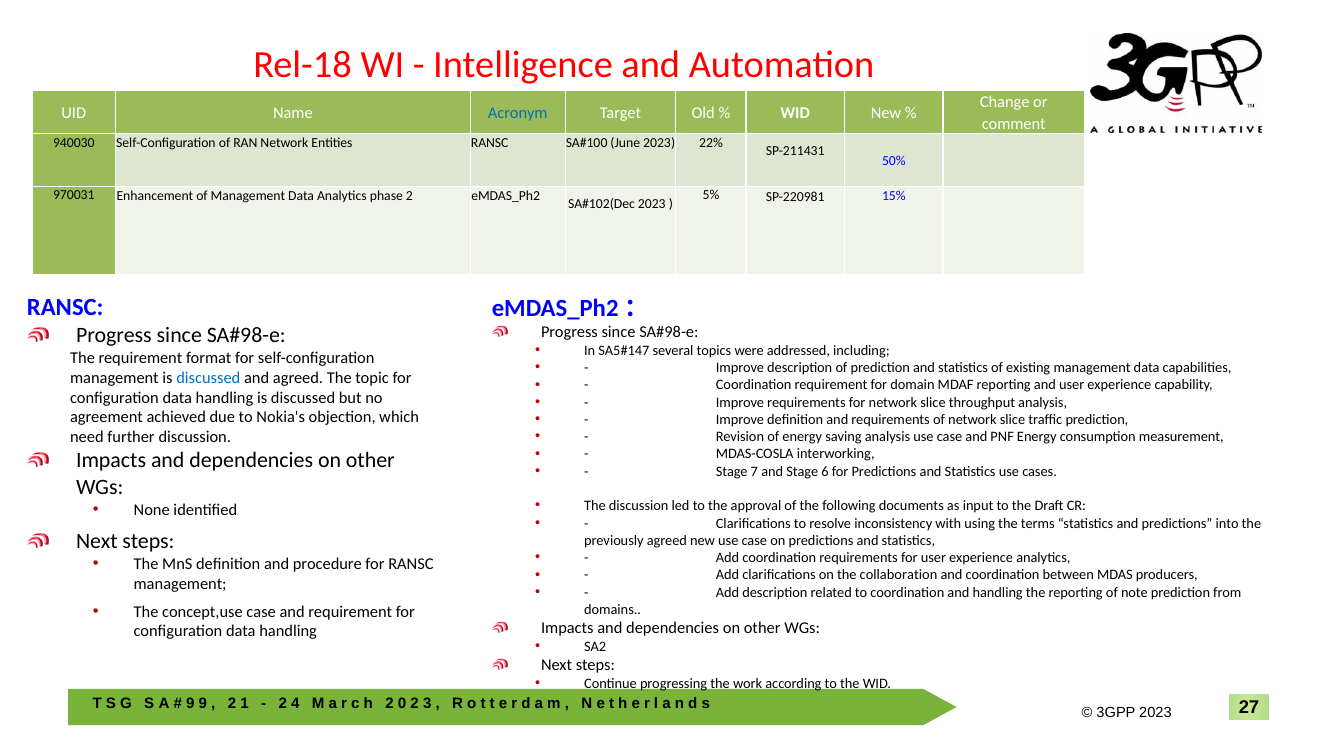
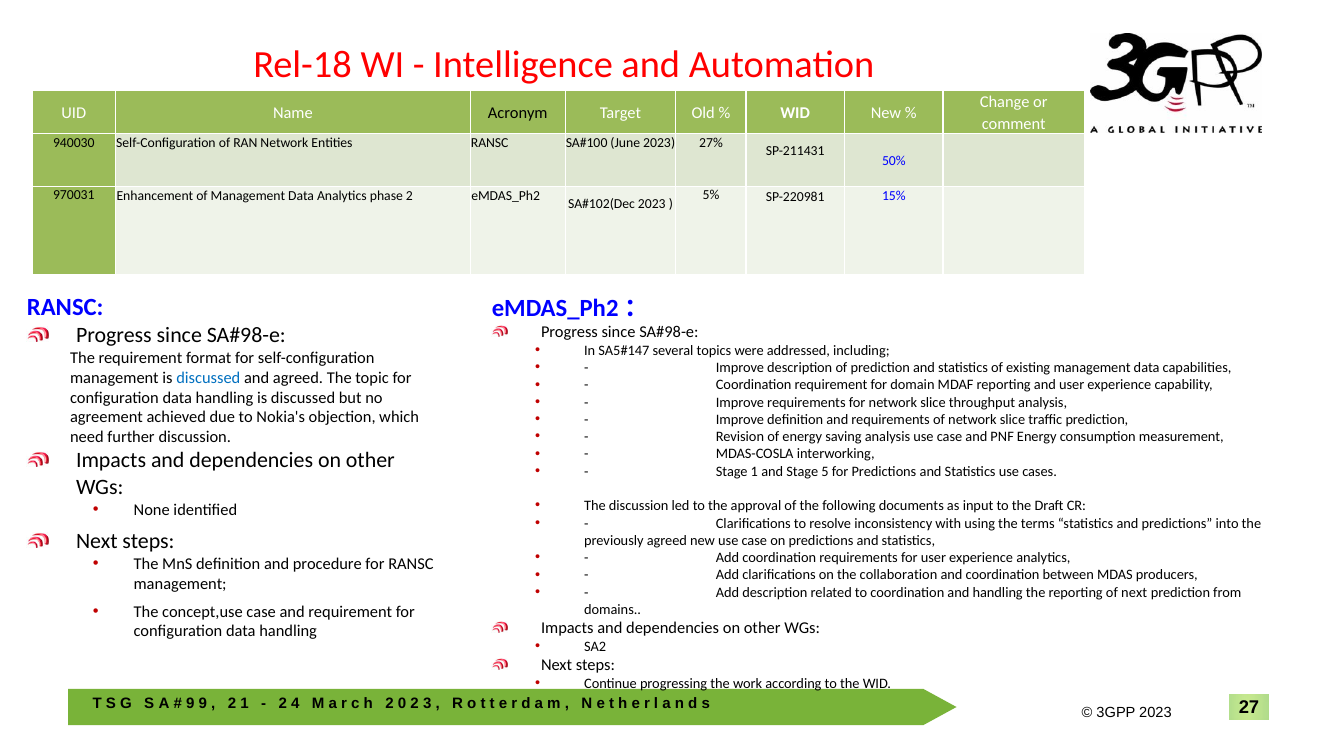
Acronym colour: blue -> black
22%: 22% -> 27%
Stage 7: 7 -> 1
6: 6 -> 5
of note: note -> next
